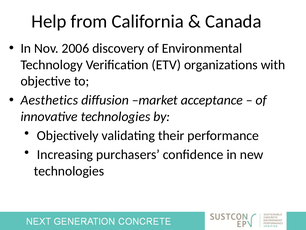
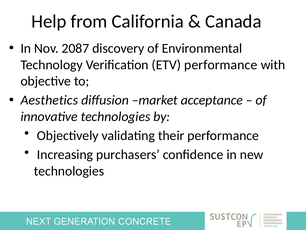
2006: 2006 -> 2087
ETV organizations: organizations -> performance
